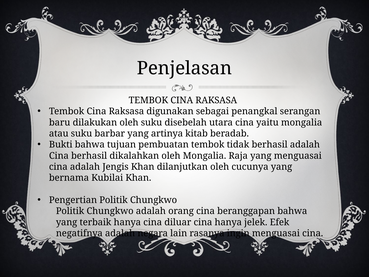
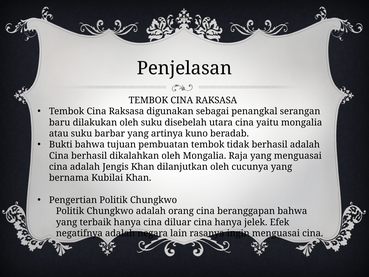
kitab: kitab -> kuno
